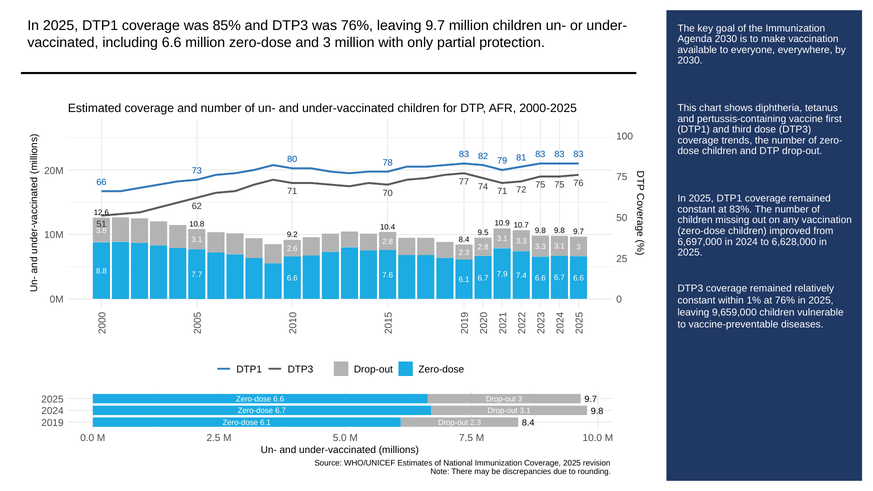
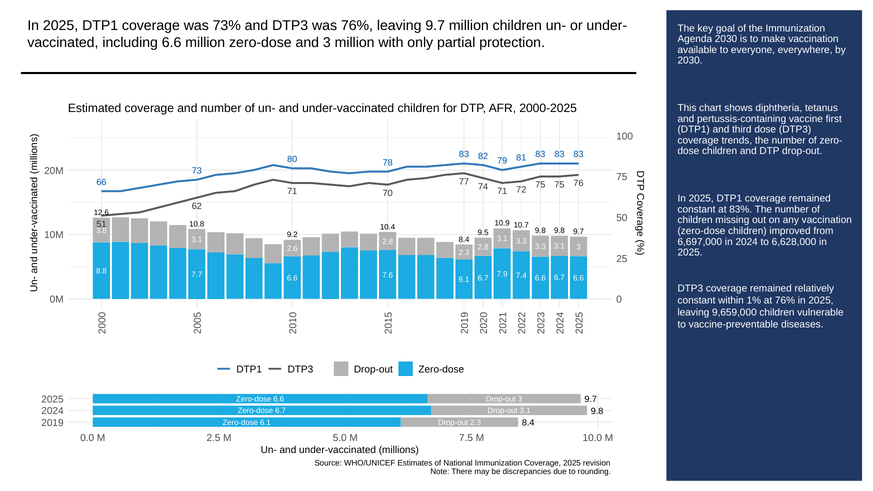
85%: 85% -> 73%
